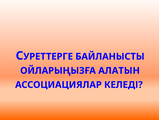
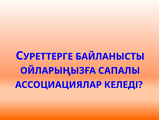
АЛАТЫН: АЛАТЫН -> САПАЛЫ
